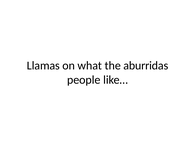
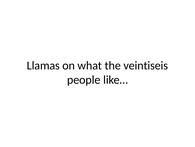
aburridas: aburridas -> veintiseis
